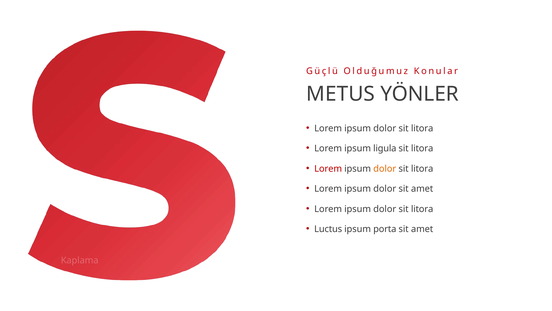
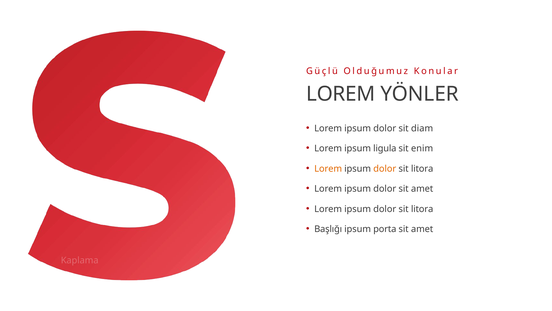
METUS at (341, 94): METUS -> LOREM
litora at (422, 128): litora -> diam
litora at (422, 148): litora -> enim
Lorem at (328, 168) colour: red -> orange
Luctus: Luctus -> Başlığı
